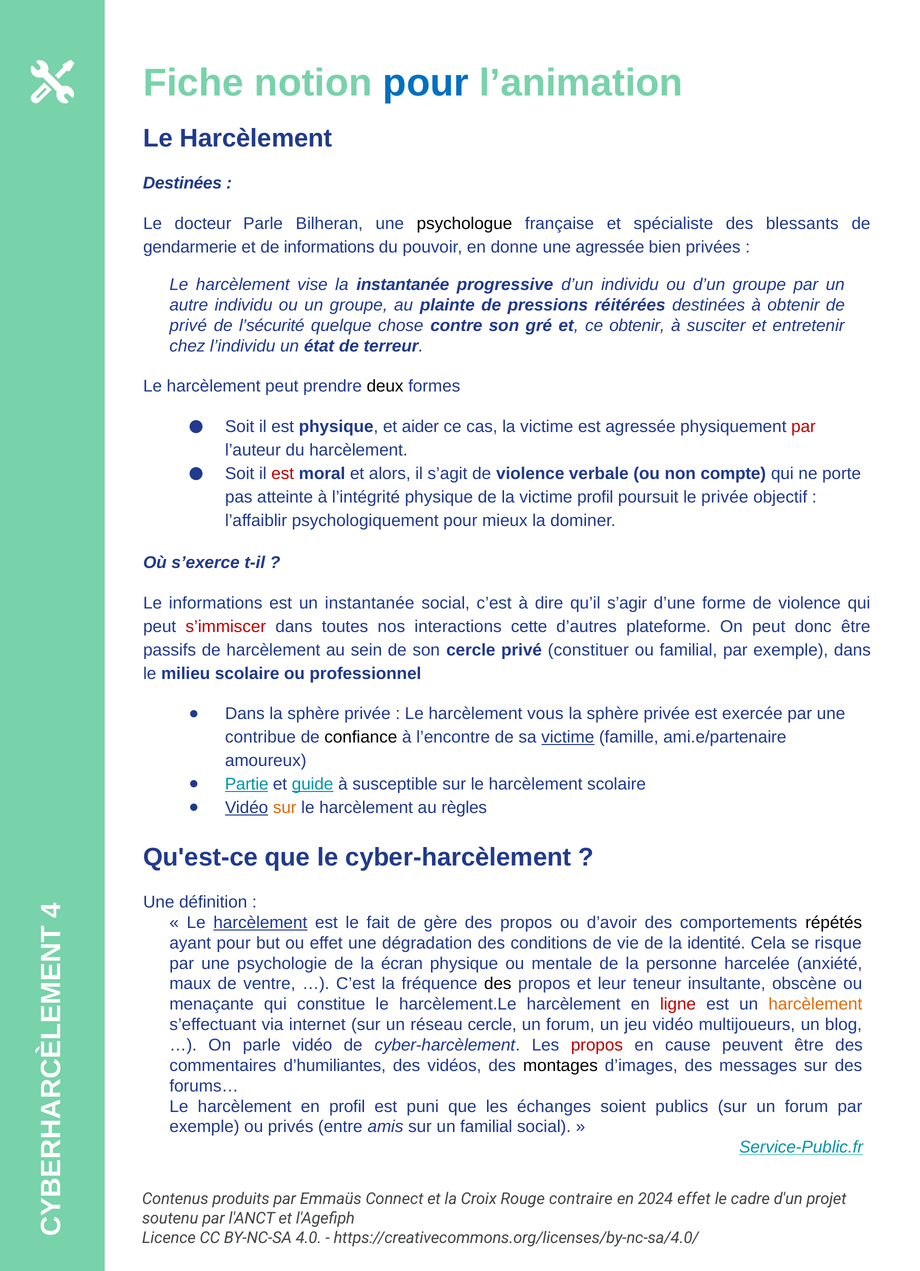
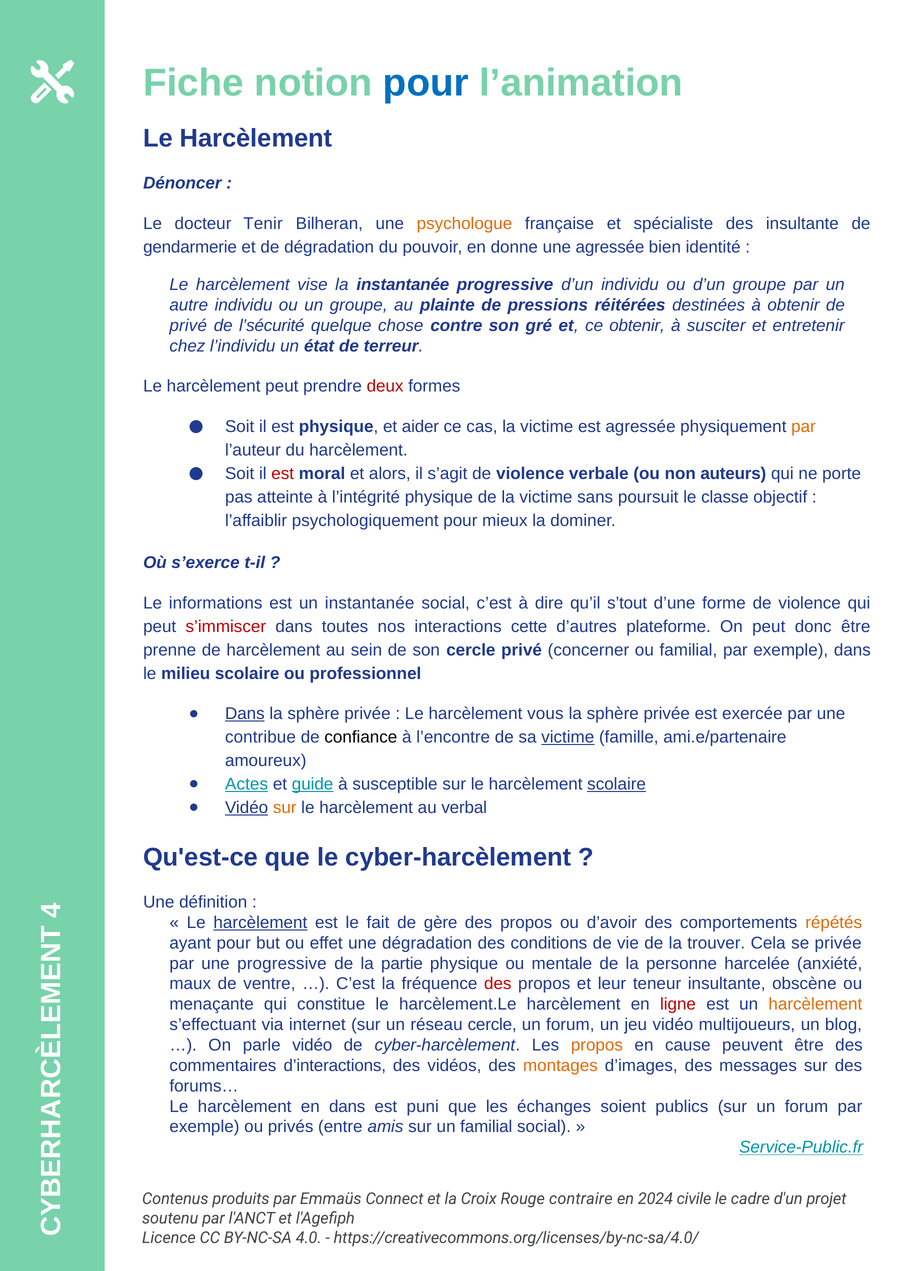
Destinées at (182, 183): Destinées -> Dénoncer
docteur Parle: Parle -> Tenir
psychologue colour: black -> orange
des blessants: blessants -> insultante
de informations: informations -> dégradation
privées: privées -> identité
deux colour: black -> red
par at (803, 427) colour: red -> orange
compte: compte -> auteurs
victime profil: profil -> sans
le privée: privée -> classe
s’agir: s’agir -> s’tout
passifs: passifs -> prenne
constituer: constituer -> concerner
Dans at (245, 714) underline: none -> present
Partie: Partie -> Actes
scolaire at (617, 784) underline: none -> present
règles: règles -> verbal
répétés colour: black -> orange
identité: identité -> trouver
se risque: risque -> privée
une psychologie: psychologie -> progressive
écran: écran -> partie
des at (498, 983) colour: black -> red
propos at (597, 1045) colour: red -> orange
d’humiliantes: d’humiliantes -> d’interactions
montages colour: black -> orange
en profil: profil -> dans
effet at (694, 1198): effet -> civile
